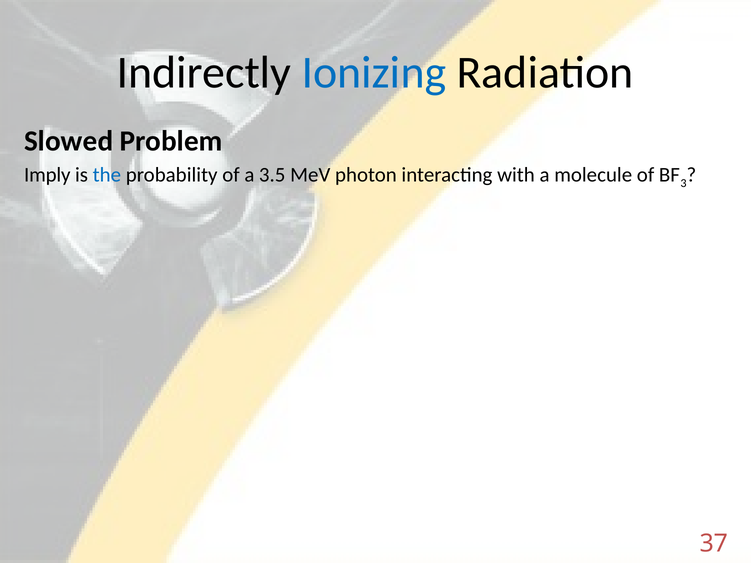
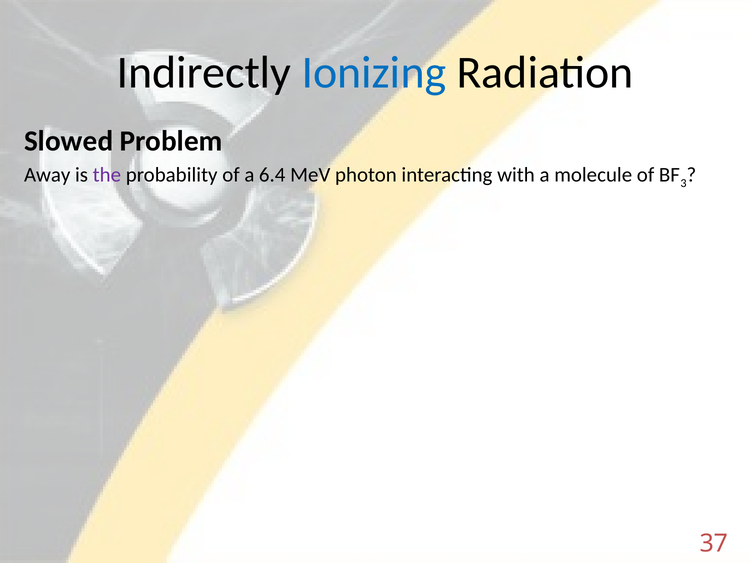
Imply: Imply -> Away
the colour: blue -> purple
3.5: 3.5 -> 6.4
